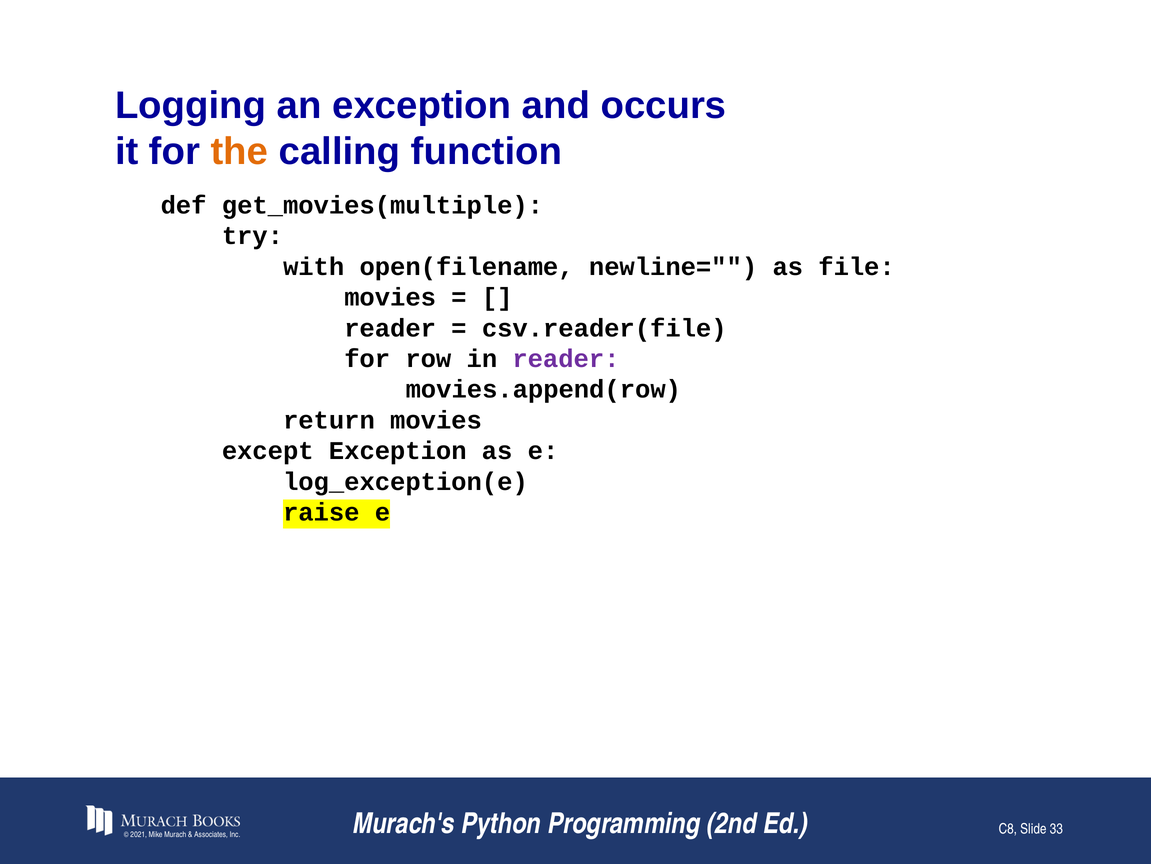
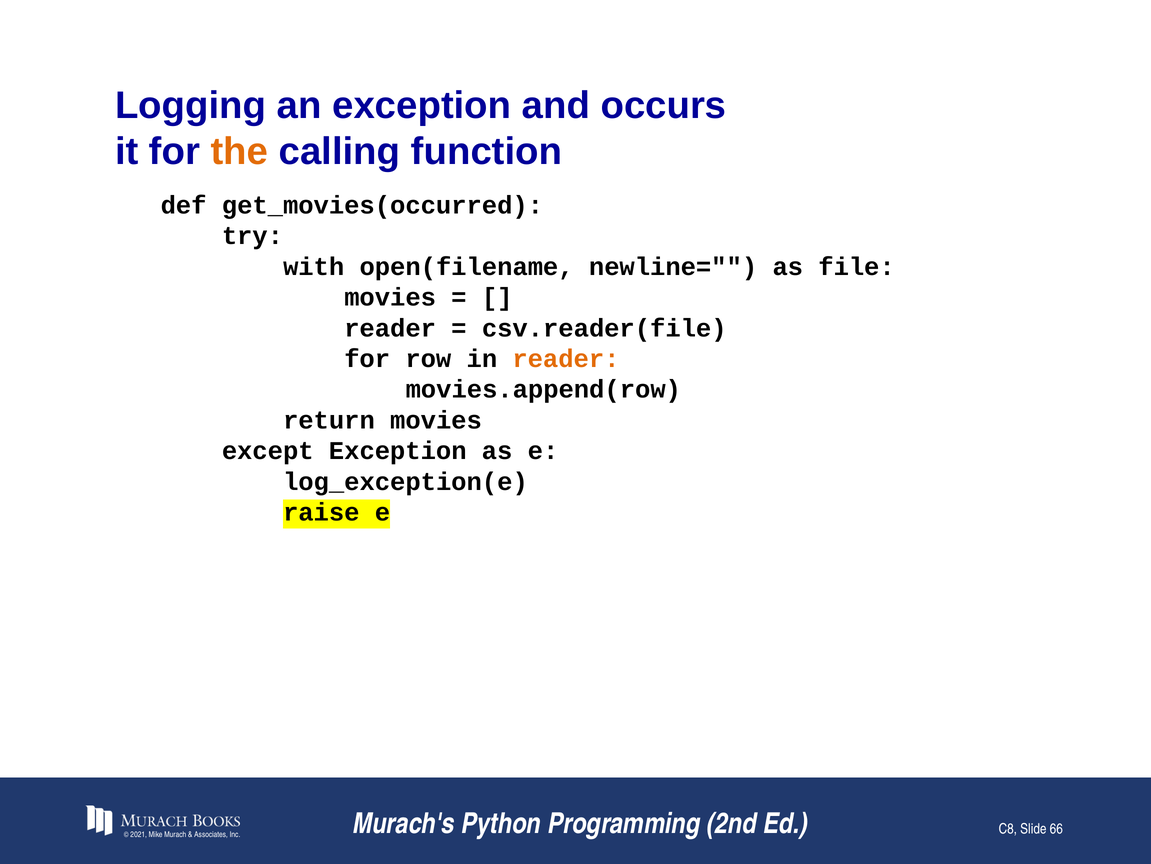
get_movies(multiple: get_movies(multiple -> get_movies(occurred
reader at (566, 359) colour: purple -> orange
33: 33 -> 66
